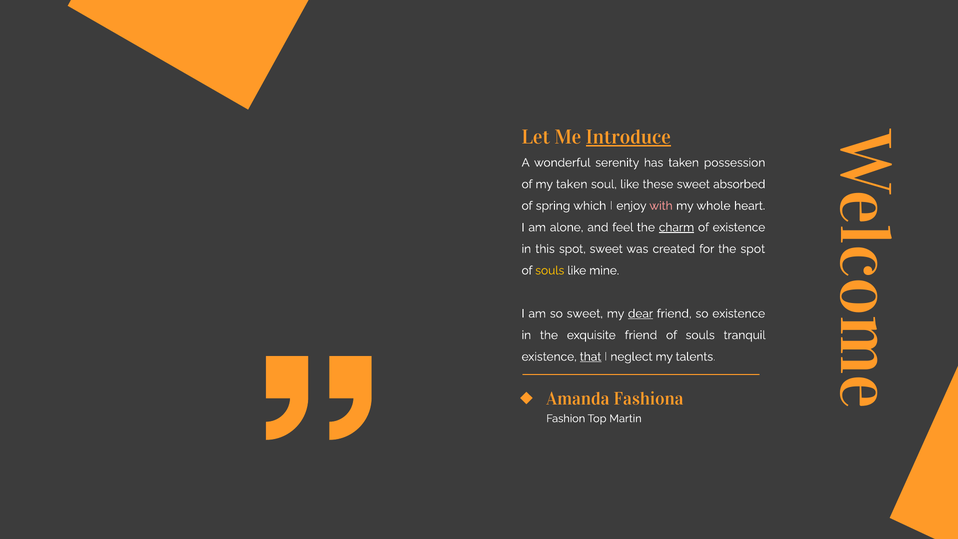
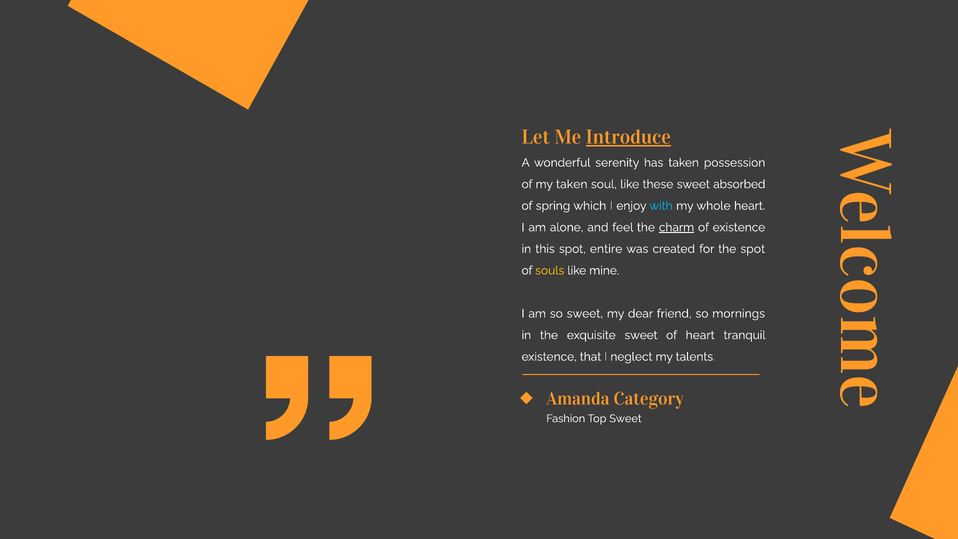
with colour: pink -> light blue
spot sweet: sweet -> entire
dear underline: present -> none
so existence: existence -> mornings
exquisite friend: friend -> sweet
souls at (700, 335): souls -> heart
that underline: present -> none
Fashiona: Fashiona -> Category
Top Martin: Martin -> Sweet
